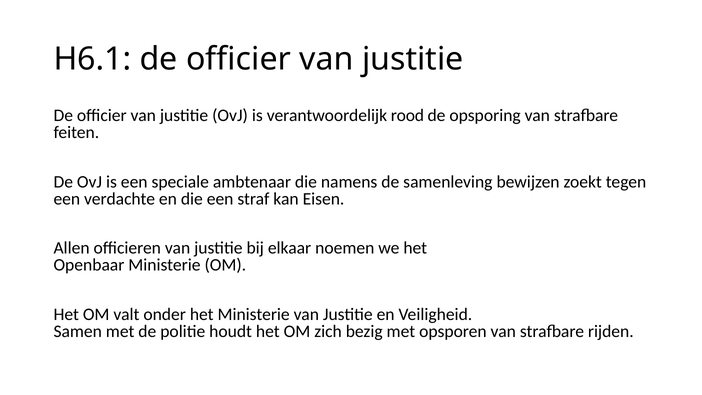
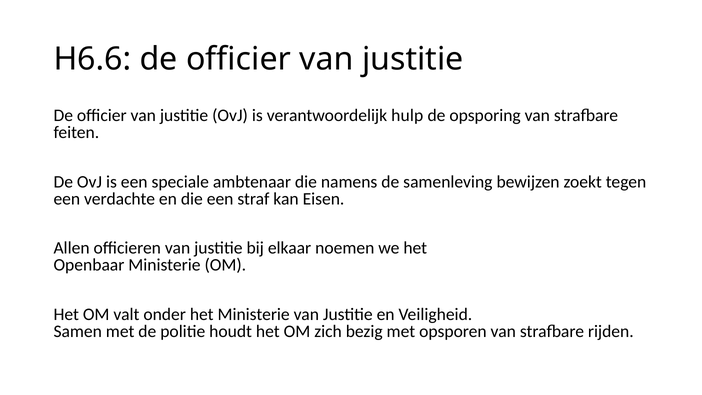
H6.1: H6.1 -> H6.6
rood: rood -> hulp
